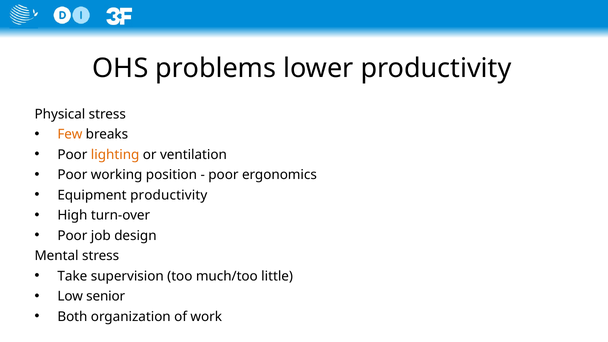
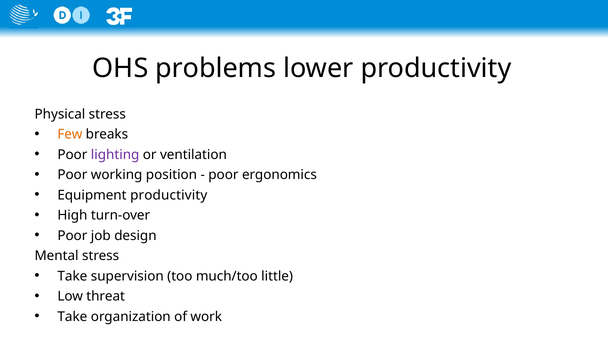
lighting colour: orange -> purple
senior: senior -> threat
Both at (72, 317): Both -> Take
